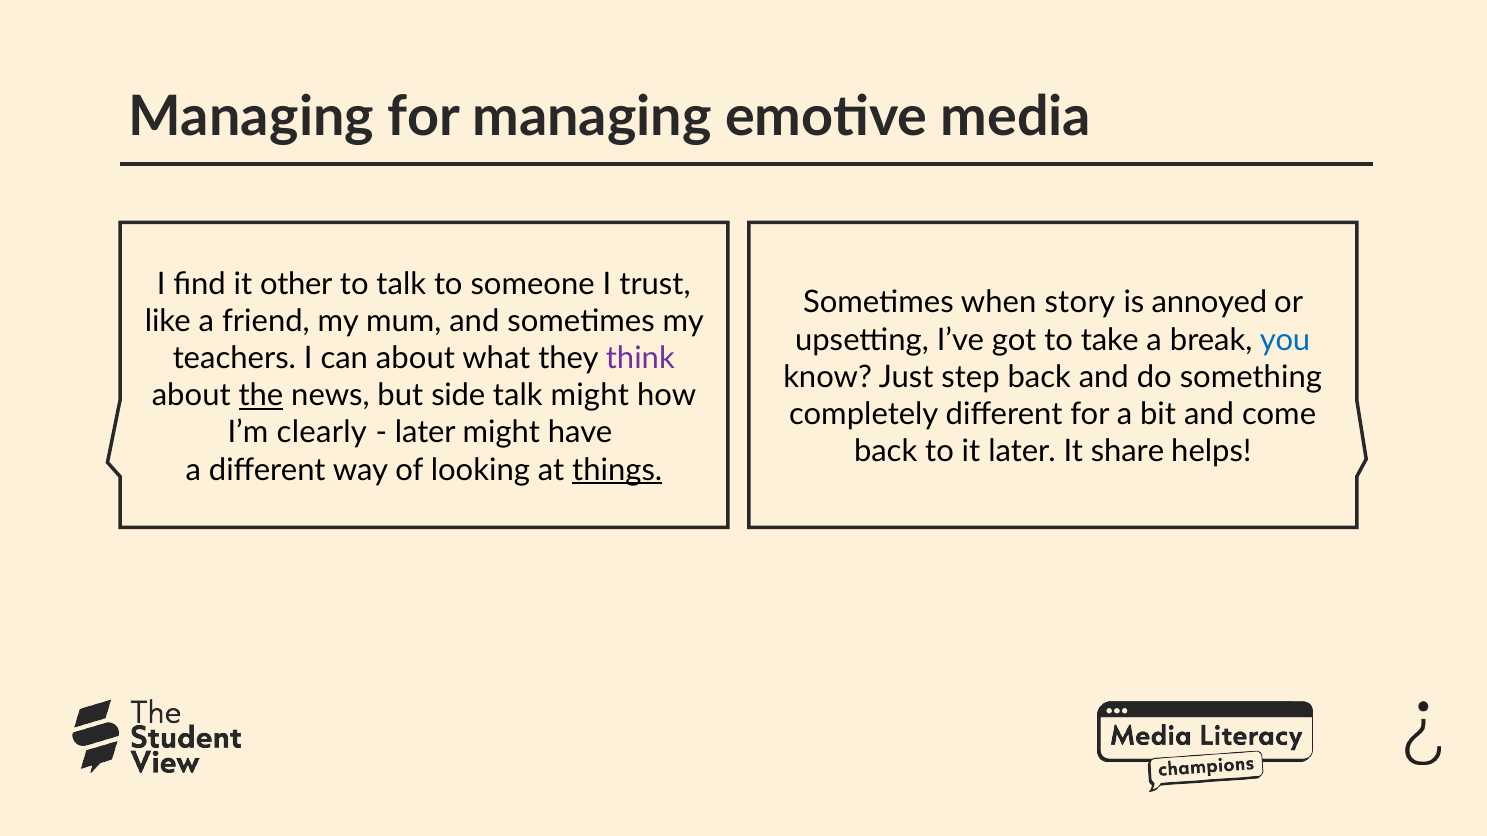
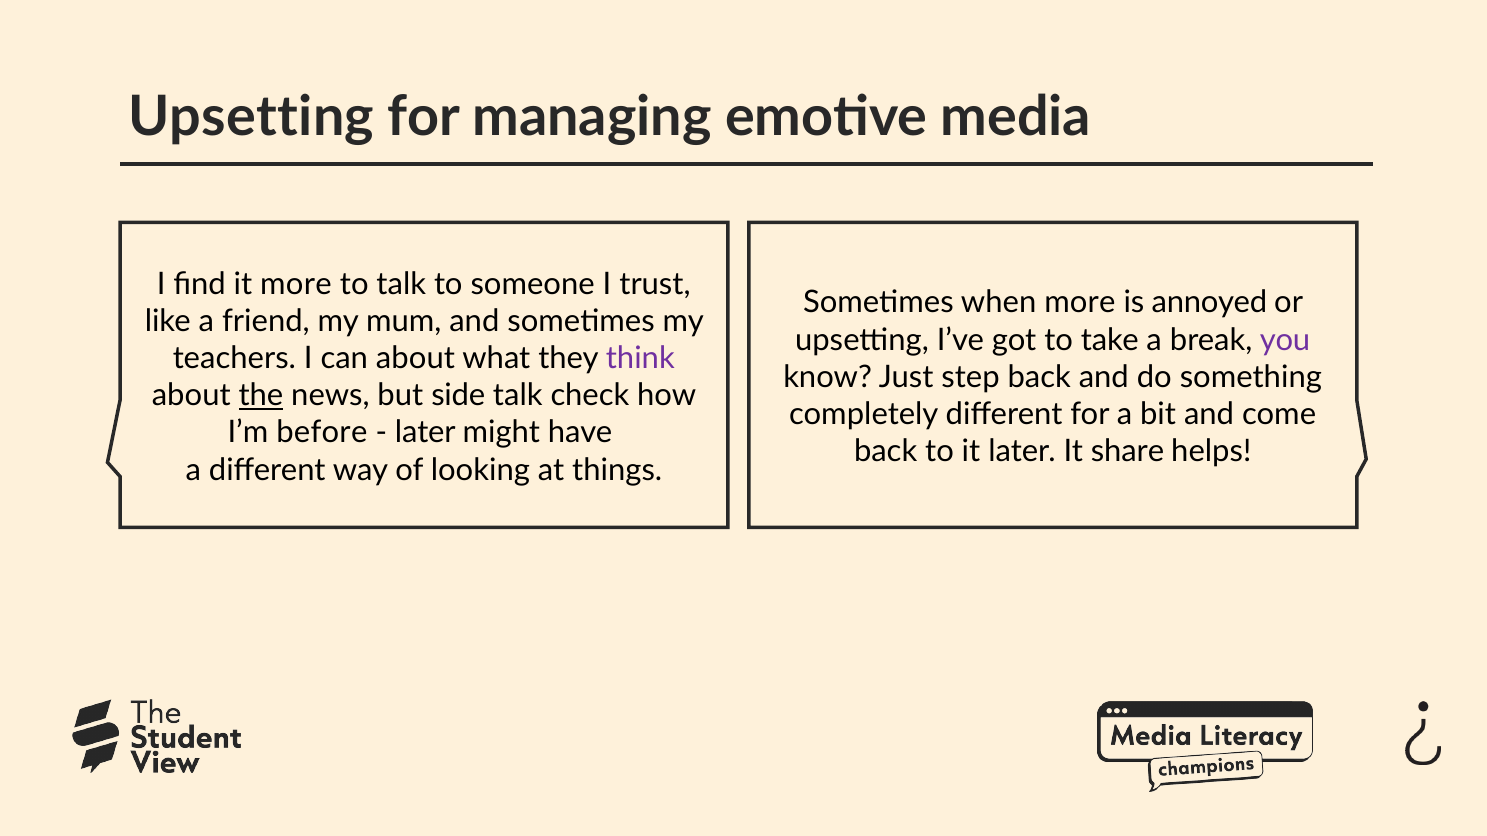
Managing at (251, 117): Managing -> Upsetting
it other: other -> more
when story: story -> more
you colour: blue -> purple
talk might: might -> check
clearly: clearly -> before
things underline: present -> none
